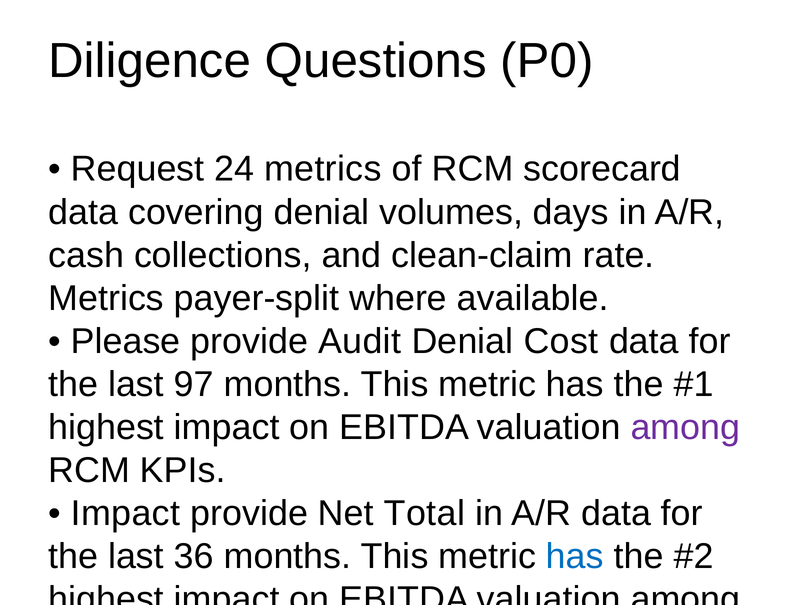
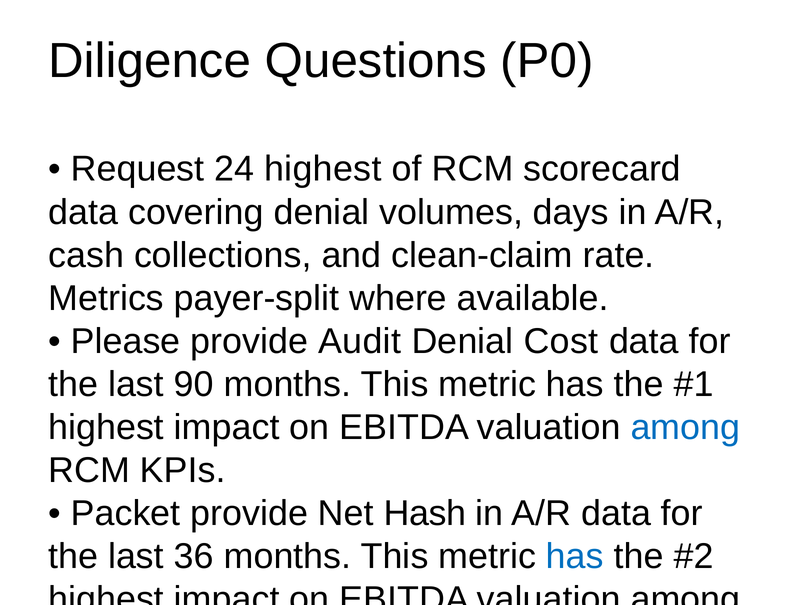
24 metrics: metrics -> highest
97: 97 -> 90
among at (685, 428) colour: purple -> blue
Impact at (125, 514): Impact -> Packet
Total: Total -> Hash
